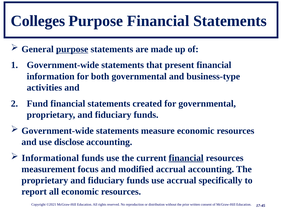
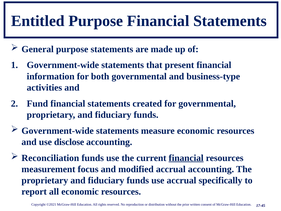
Colleges: Colleges -> Entitled
purpose at (72, 49) underline: present -> none
Informational: Informational -> Reconciliation
